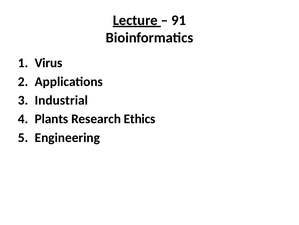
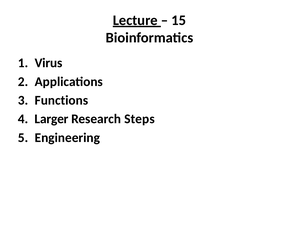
91: 91 -> 15
Industrial: Industrial -> Functions
Plants: Plants -> Larger
Ethics: Ethics -> Steps
